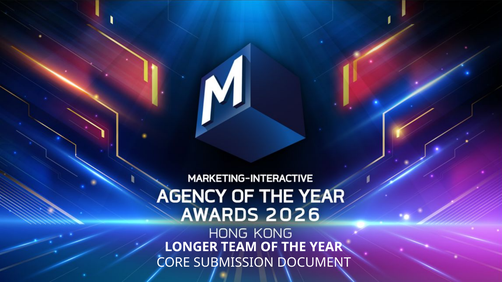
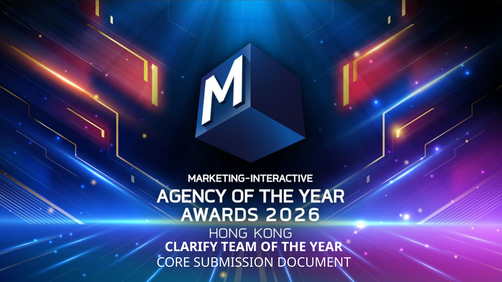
LONGER: LONGER -> CLARIFY
